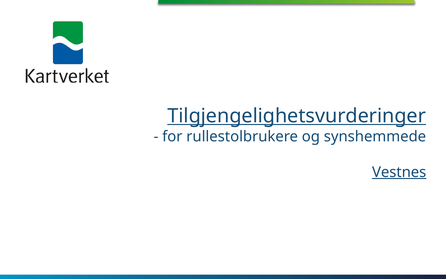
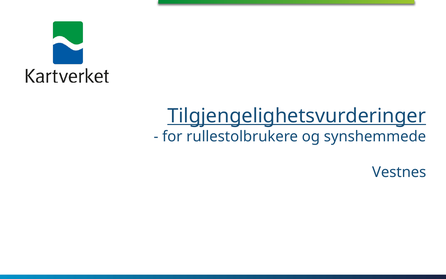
Vestnes underline: present -> none
